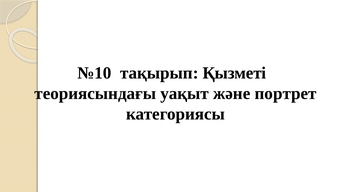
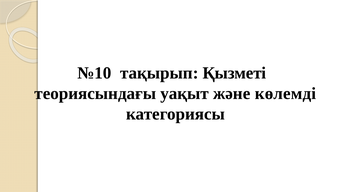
портрет: портрет -> көлемді
